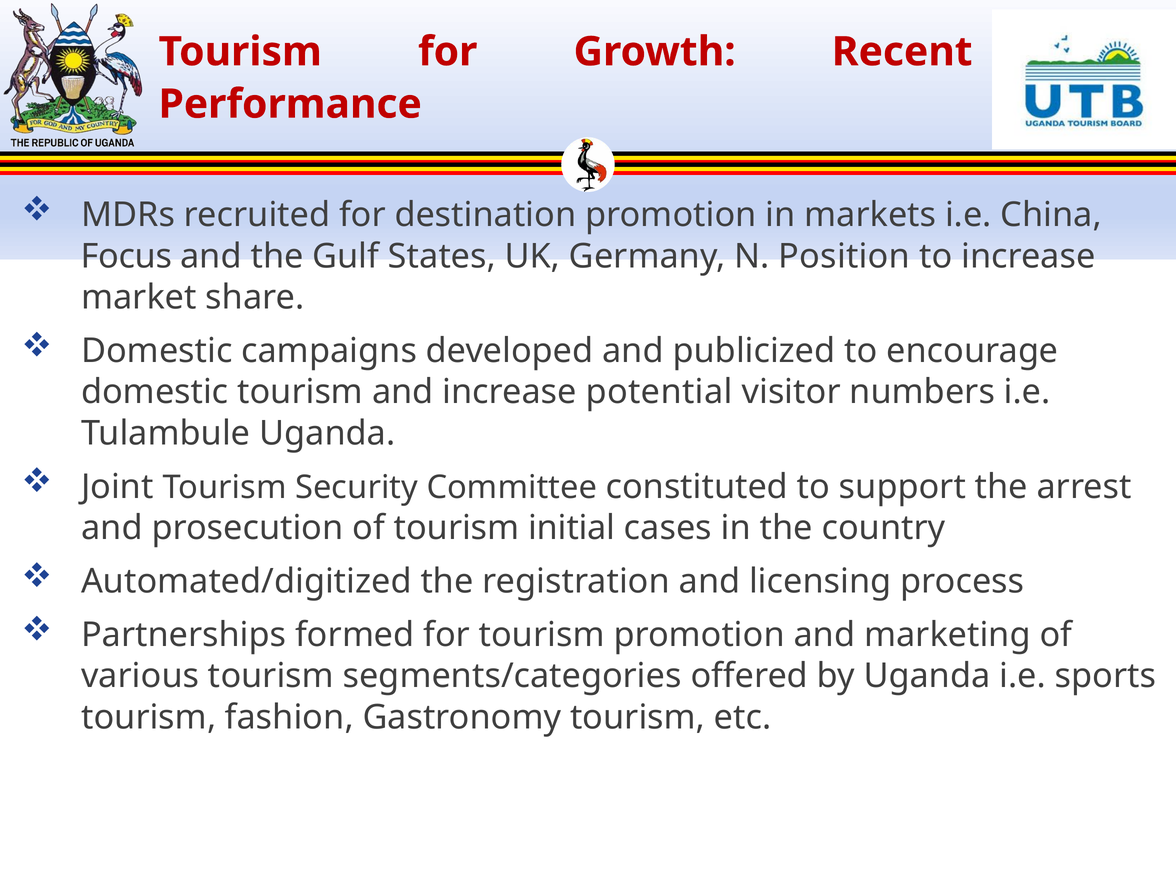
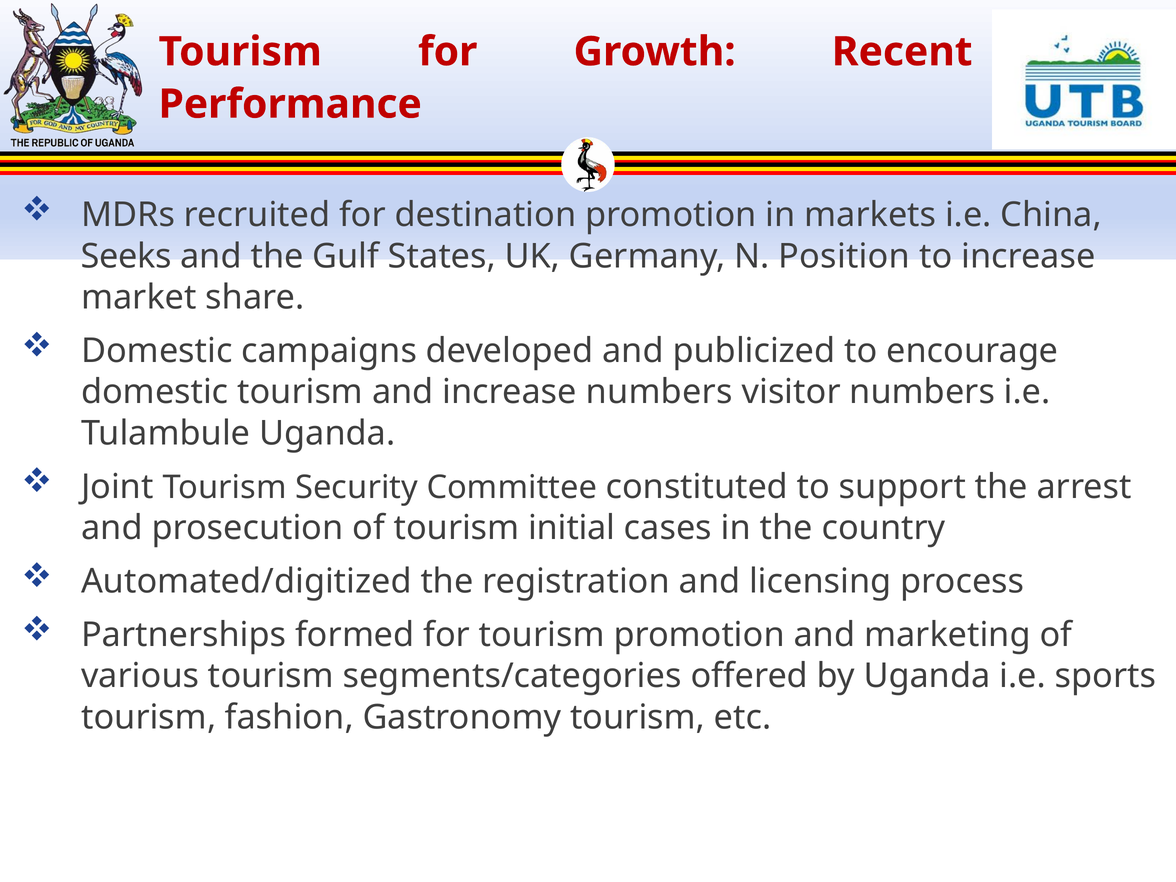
Focus: Focus -> Seeks
increase potential: potential -> numbers
